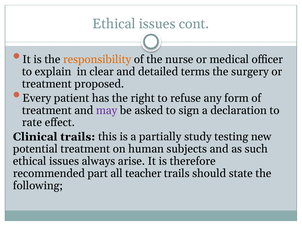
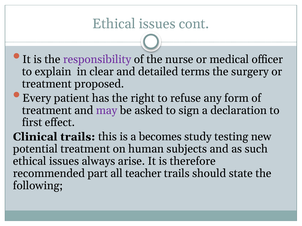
responsibility colour: orange -> purple
rate: rate -> first
partially: partially -> becomes
